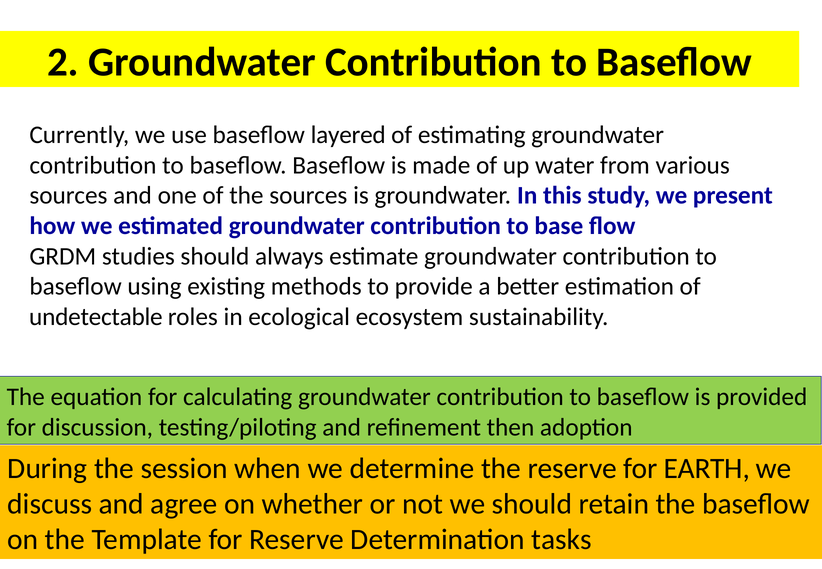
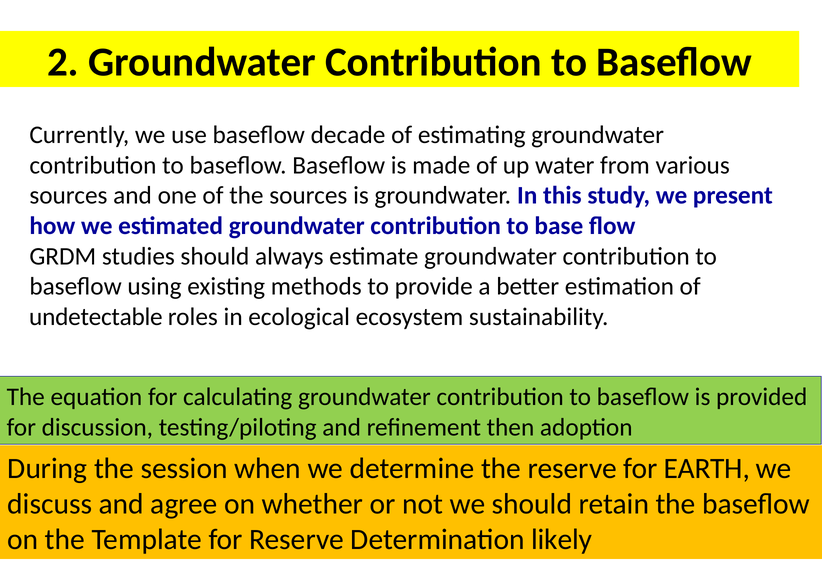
layered: layered -> decade
tasks: tasks -> likely
